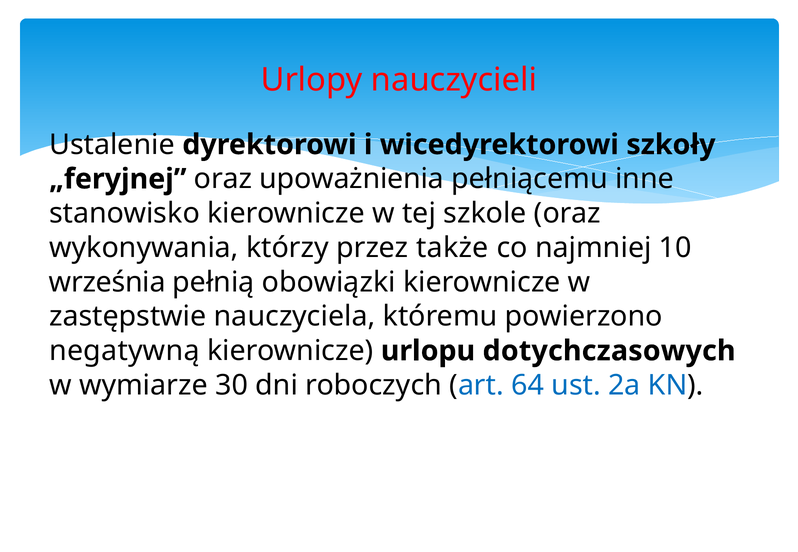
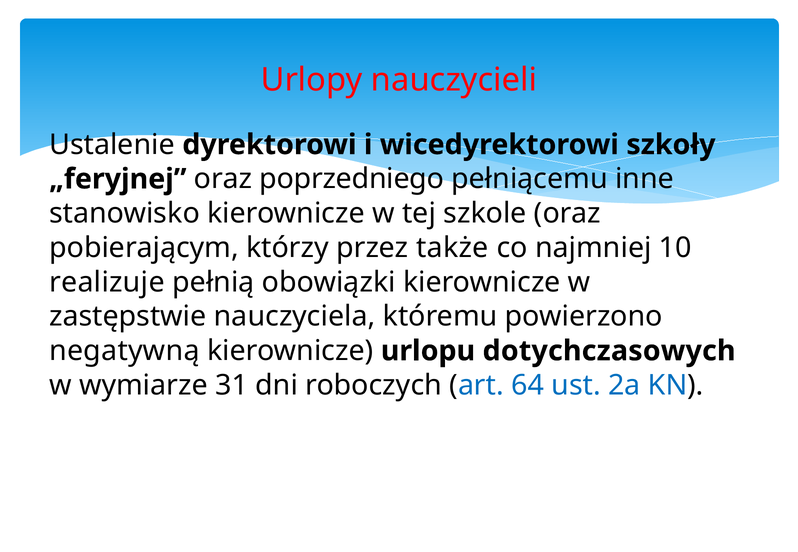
upoważnienia: upoważnienia -> poprzedniego
wykonywania: wykonywania -> pobierającym
września: września -> realizuje
30: 30 -> 31
